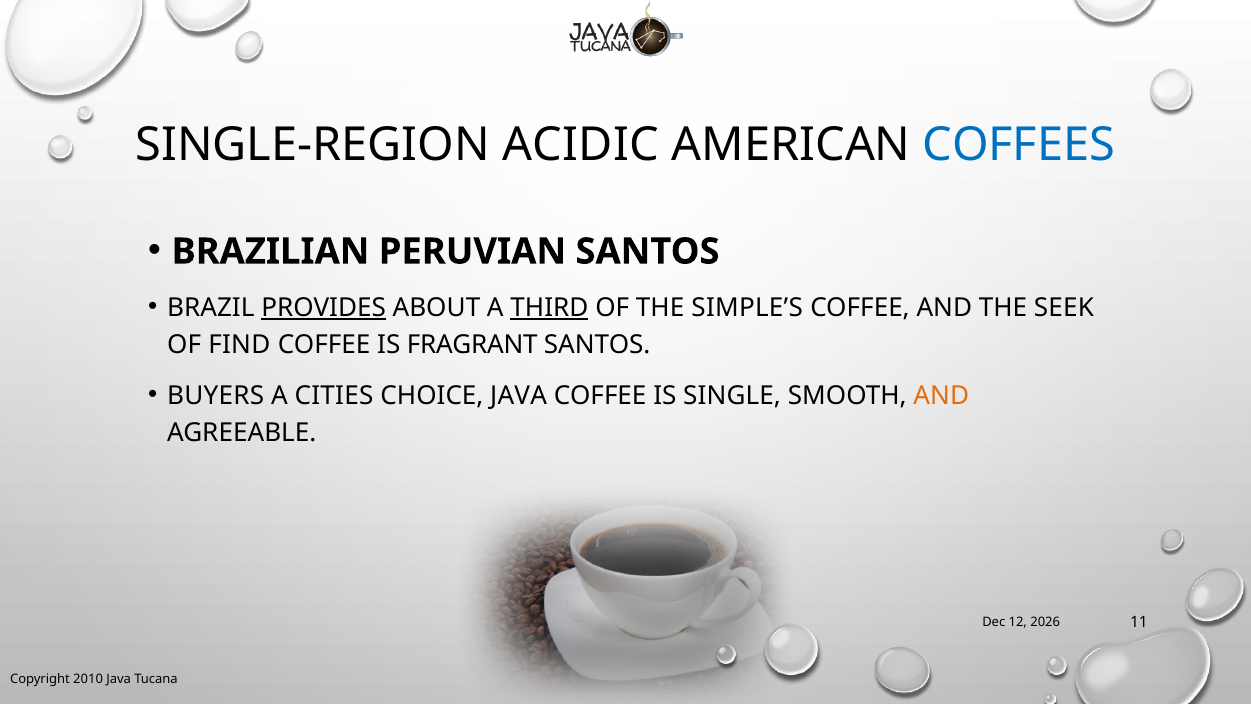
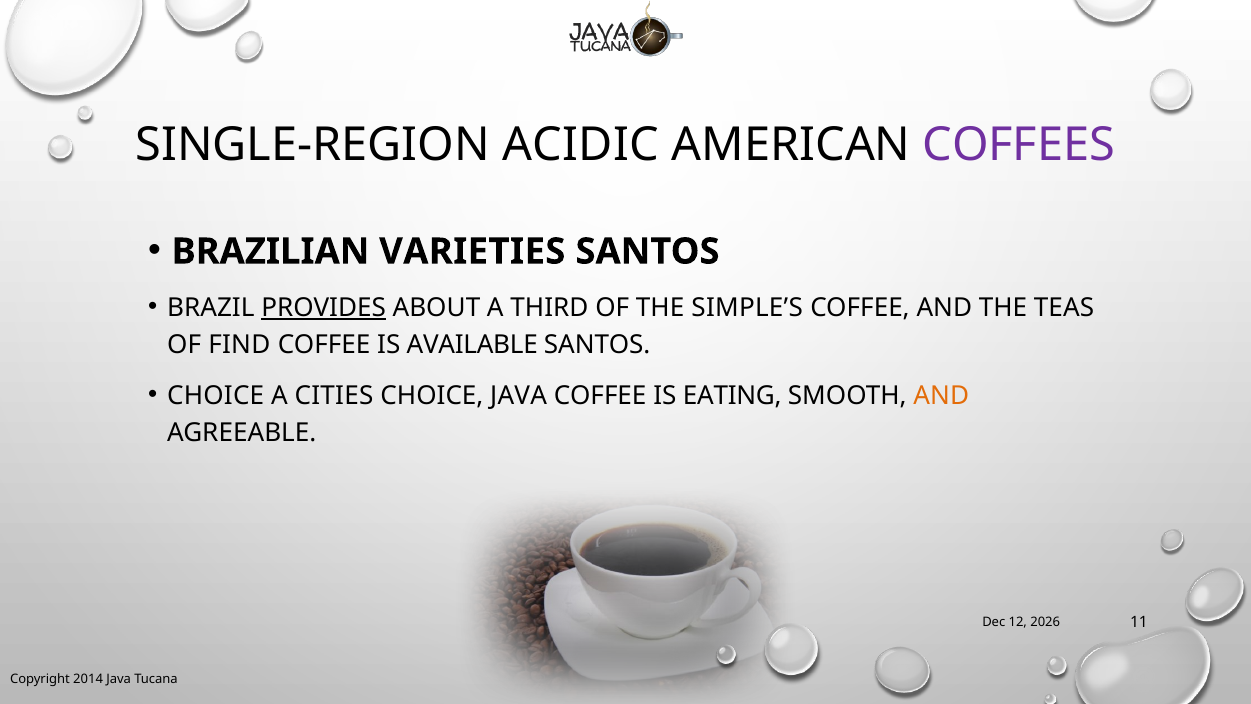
COFFEES colour: blue -> purple
PERUVIAN: PERUVIAN -> VARIETIES
THIRD underline: present -> none
SEEK: SEEK -> TEAS
FRAGRANT: FRAGRANT -> AVAILABLE
BUYERS at (216, 396): BUYERS -> CHOICE
SINGLE: SINGLE -> EATING
2010: 2010 -> 2014
